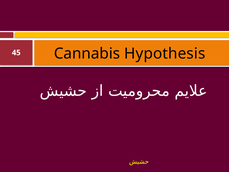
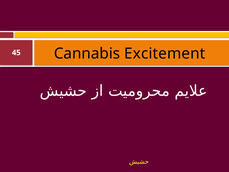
Hypothesis: Hypothesis -> Excitement
